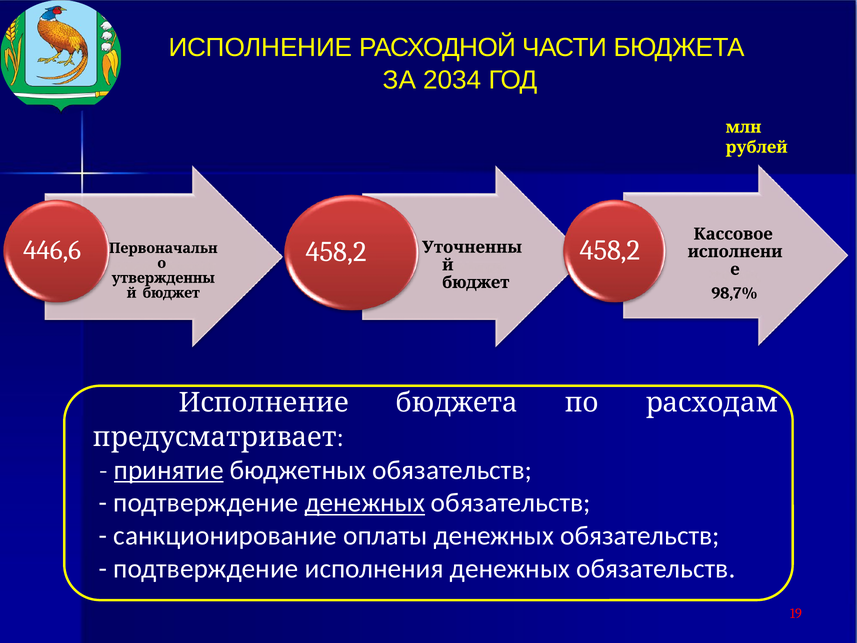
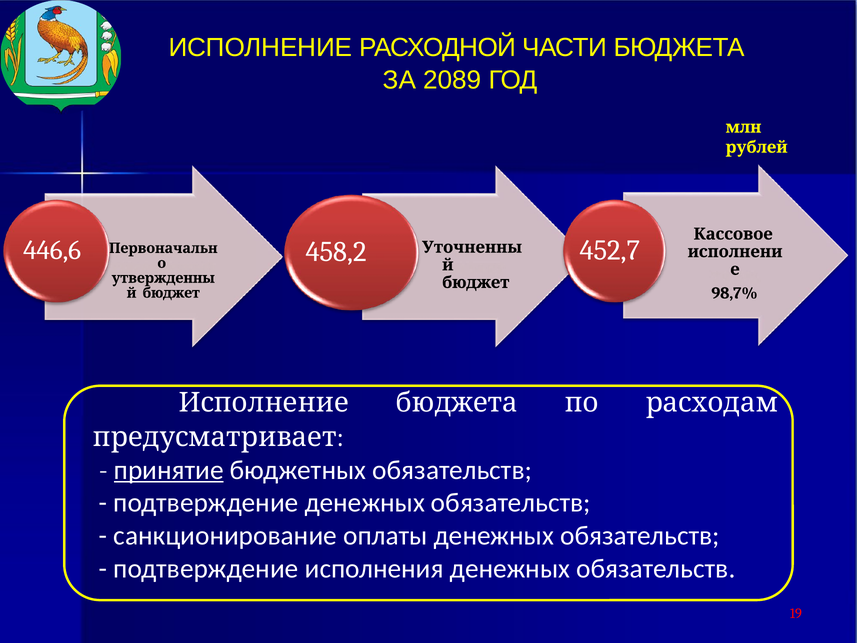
2034: 2034 -> 2089
458,2 at (610, 250): 458,2 -> 452,7
денежных at (365, 503) underline: present -> none
